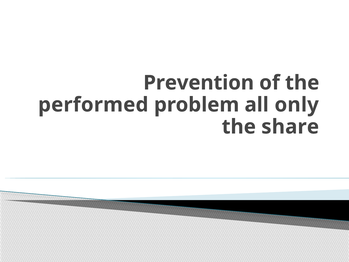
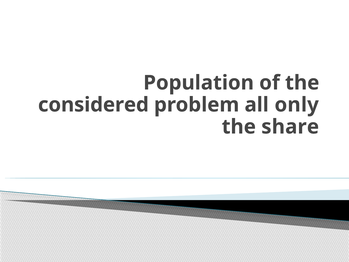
Prevention: Prevention -> Population
performed: performed -> considered
